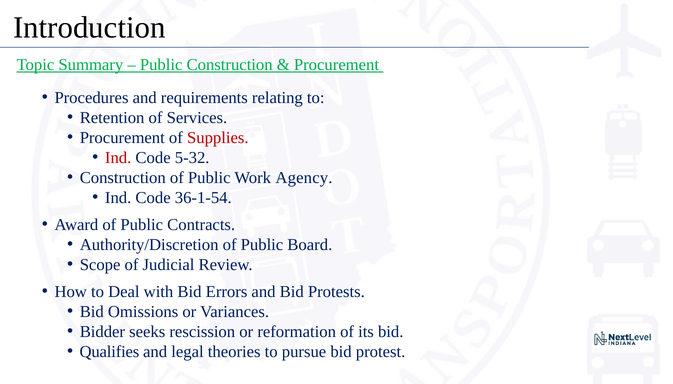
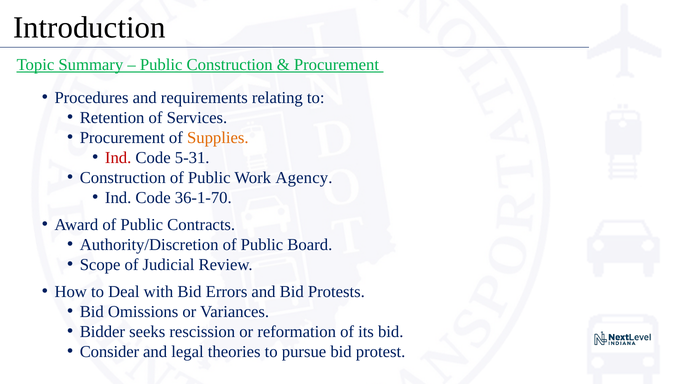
Supplies colour: red -> orange
5-32: 5-32 -> 5-31
36-1-54: 36-1-54 -> 36-1-70
Qualifies: Qualifies -> Consider
